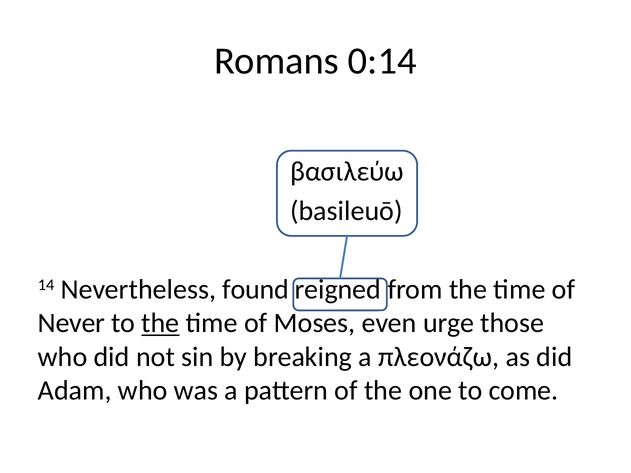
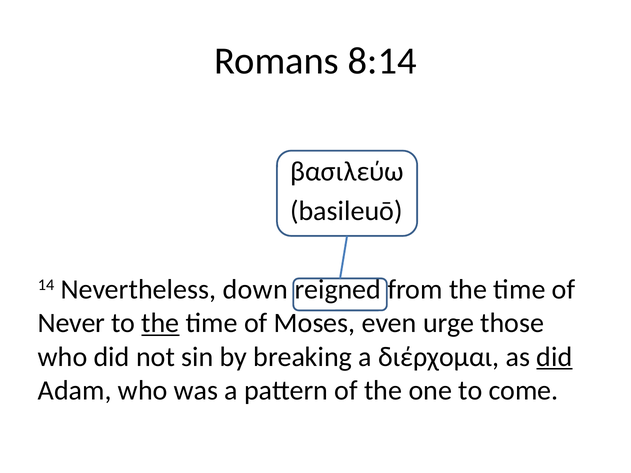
0:14: 0:14 -> 8:14
found: found -> down
πλεονάζω: πλεονάζω -> διέρχομαι
did at (554, 357) underline: none -> present
